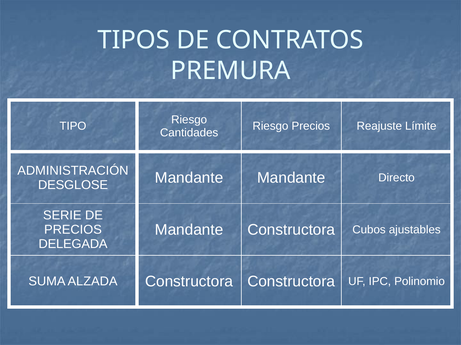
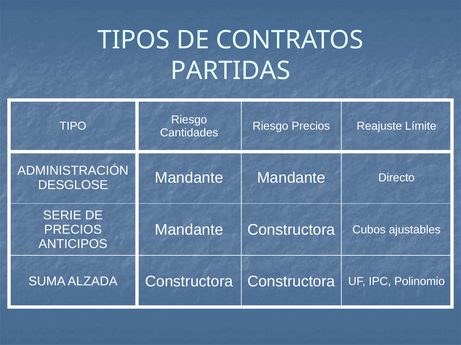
PREMURA: PREMURA -> PARTIDAS
DELEGADA: DELEGADA -> ANTICIPOS
